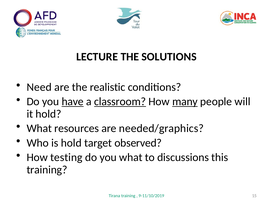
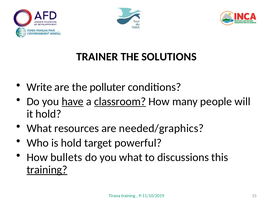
LECTURE: LECTURE -> TRAINER
Need: Need -> Write
realistic: realistic -> polluter
many underline: present -> none
observed: observed -> powerful
testing: testing -> bullets
training at (47, 169) underline: none -> present
